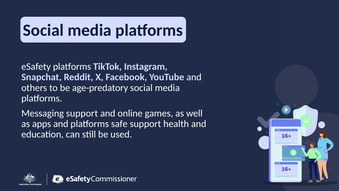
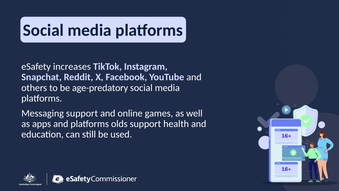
eSafety platforms: platforms -> increases
safe: safe -> olds
